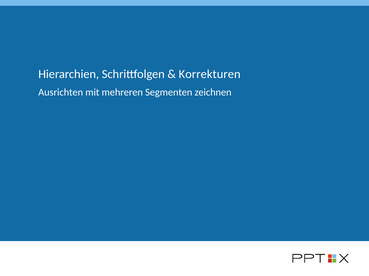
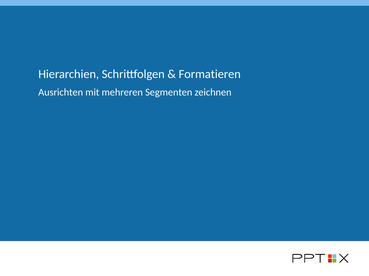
Korrekturen: Korrekturen -> Formatieren
